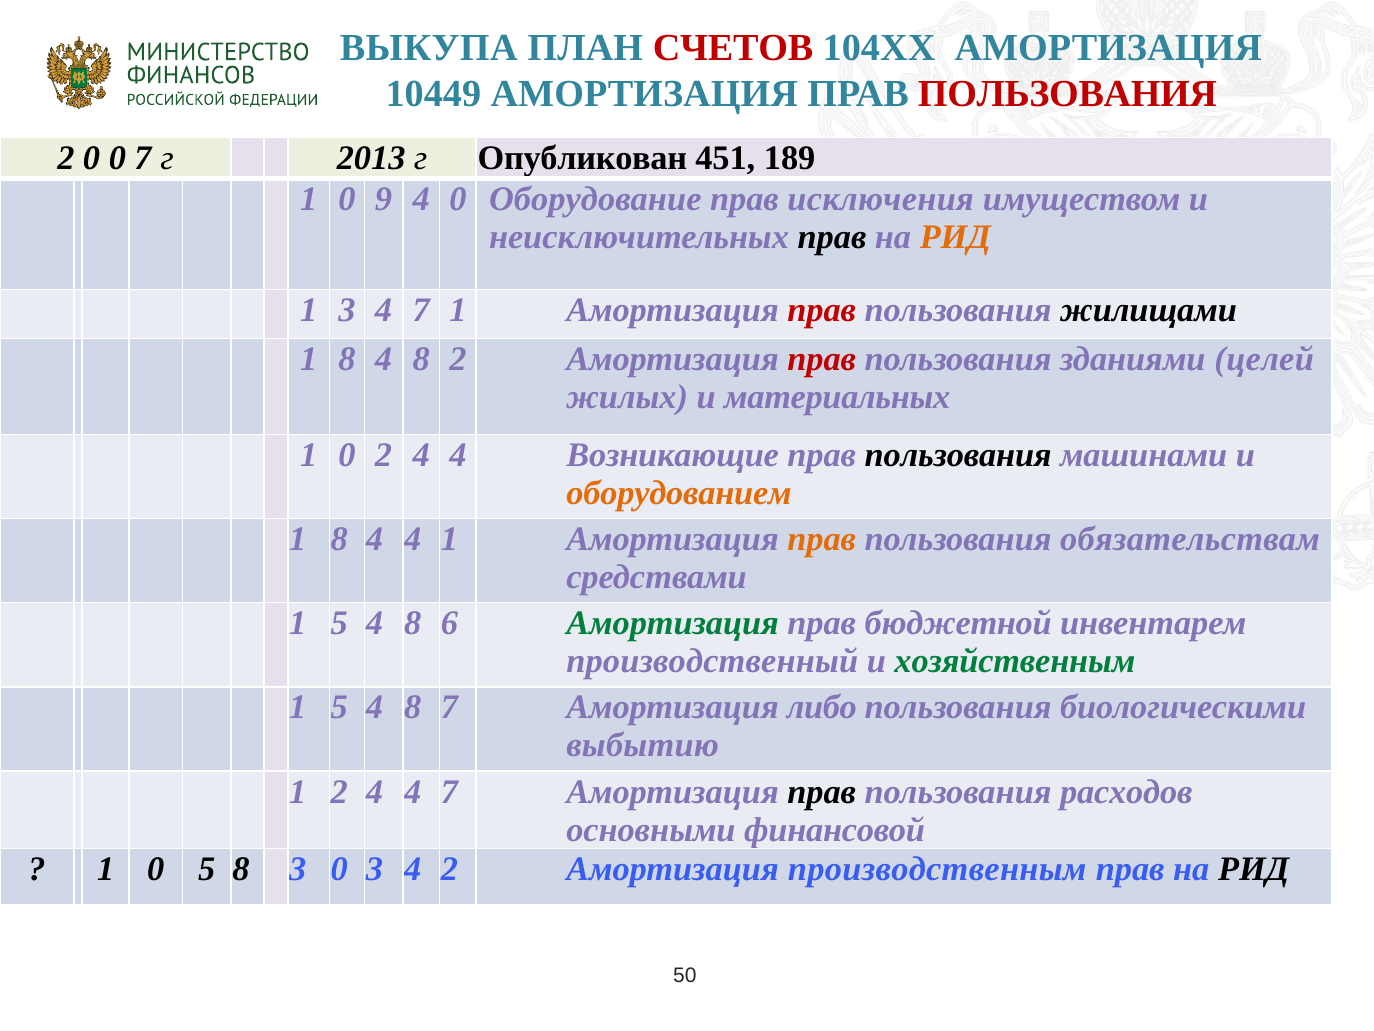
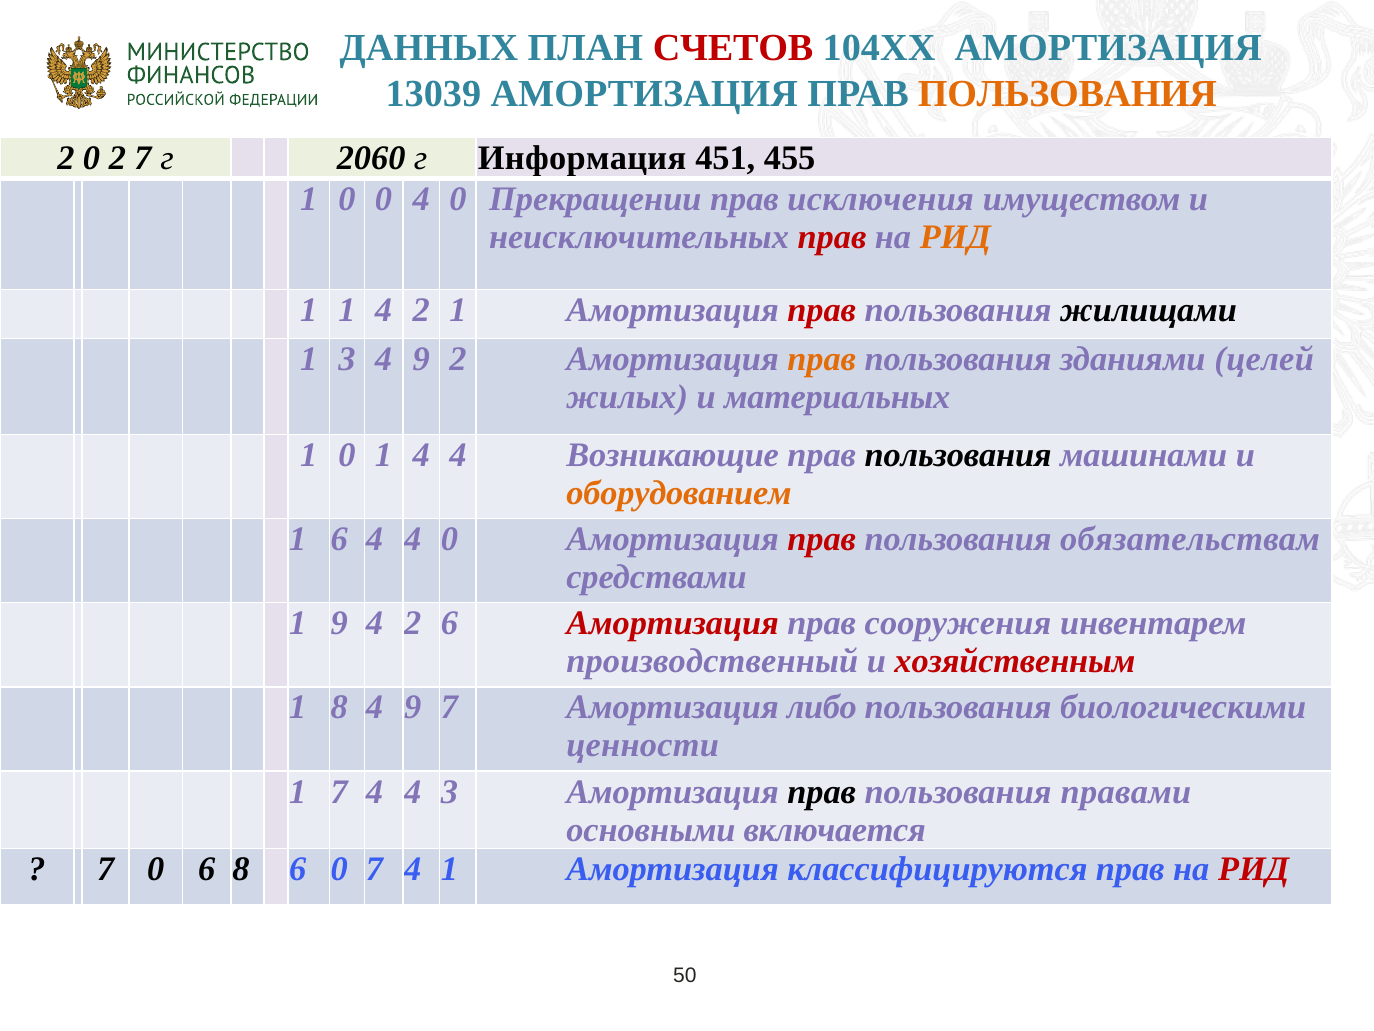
ВЫКУПА: ВЫКУПА -> ДАННЫХ
10449: 10449 -> 13039
ПОЛЬЗОВАНИЯ at (1067, 94) colour: red -> orange
0 0: 0 -> 2
2013: 2013 -> 2060
Опубликован: Опубликован -> Информация
189: 189 -> 455
0 9: 9 -> 0
Оборудование: Оборудование -> Прекращении
прав at (832, 237) colour: black -> red
1 3: 3 -> 1
7 at (421, 310): 7 -> 2
8 at (347, 359): 8 -> 3
8 at (421, 359): 8 -> 9
прав at (822, 359) colour: red -> orange
0 2: 2 -> 1
8 at (339, 539): 8 -> 6
4 4 1: 1 -> 0
прав at (822, 539) colour: orange -> red
5 at (339, 623): 5 -> 9
8 at (413, 623): 8 -> 2
Амортизация at (673, 623) colour: green -> red
бюджетной: бюджетной -> сооружения
хозяйственным colour: green -> red
5 at (339, 707): 5 -> 8
8 at (413, 707): 8 -> 9
выбытию: выбытию -> ценности
1 2: 2 -> 7
4 4 7: 7 -> 3
расходов: расходов -> правами
финансовой: финансовой -> включается
1 at (106, 869): 1 -> 7
0 5: 5 -> 6
8 3: 3 -> 6
0 3: 3 -> 7
4 2: 2 -> 1
производственным: производственным -> классифицируются
РИД at (1254, 869) colour: black -> red
